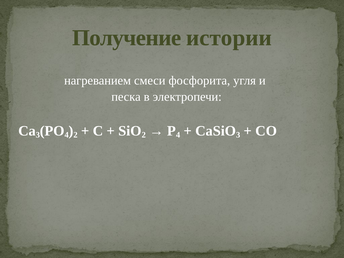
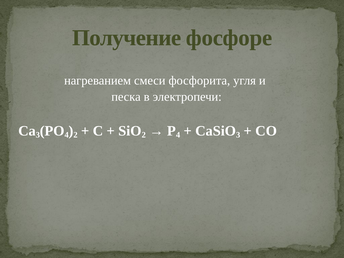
истории: истории -> фосфоре
